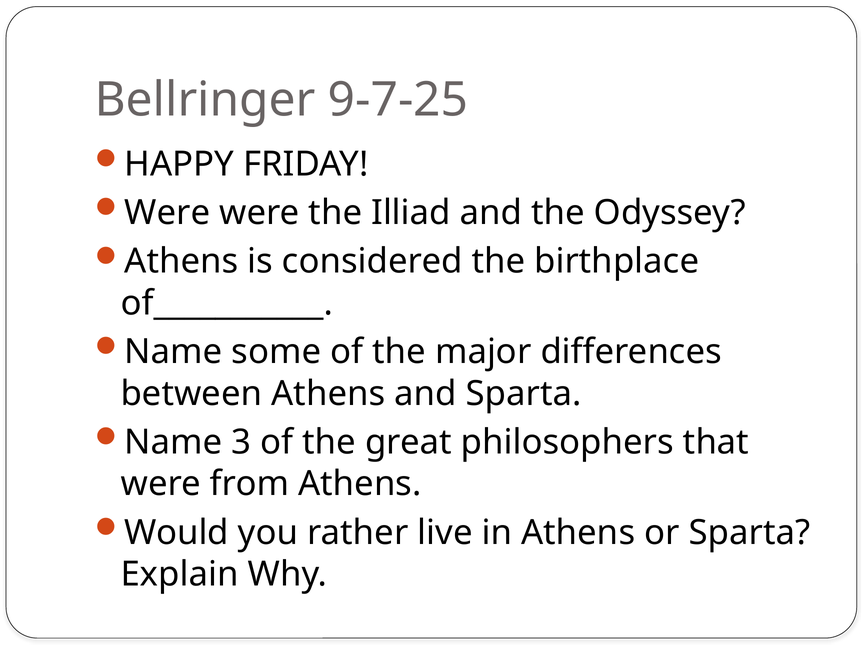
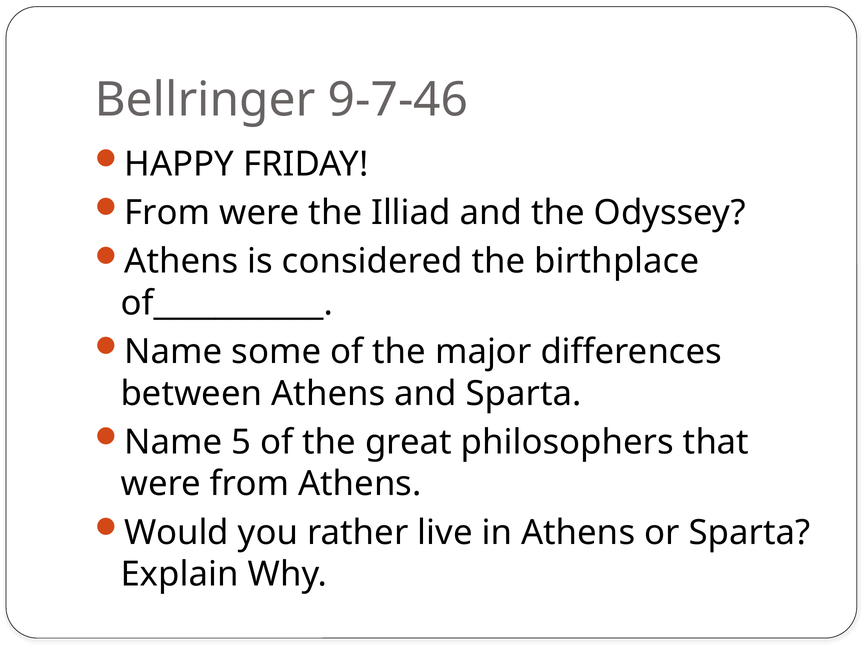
9-7-25: 9-7-25 -> 9-7-46
Were at (167, 213): Were -> From
3: 3 -> 5
